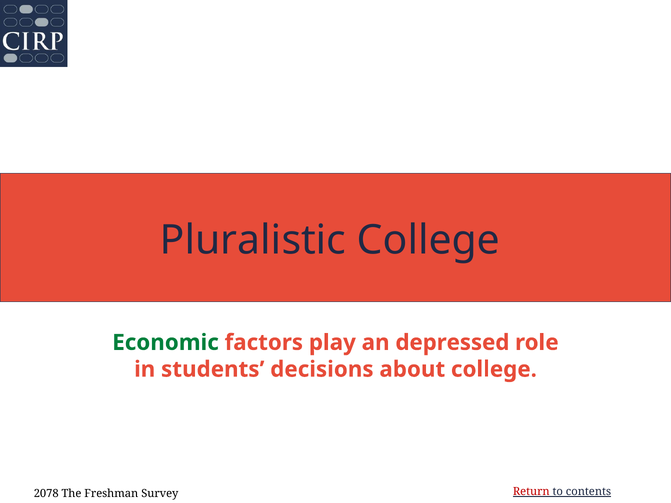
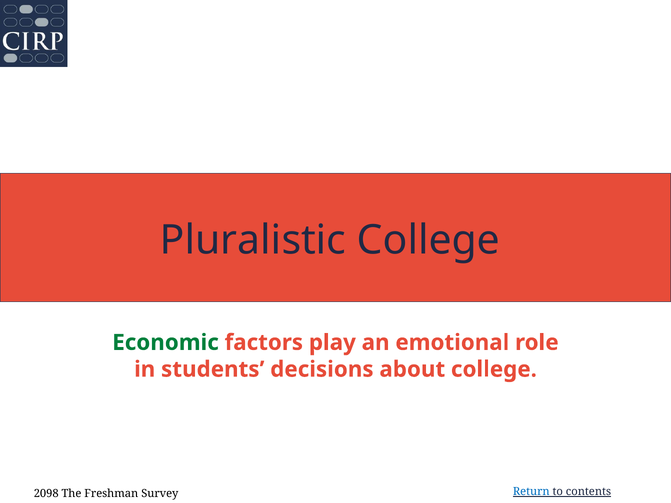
depressed: depressed -> emotional
2078: 2078 -> 2098
Return colour: red -> blue
